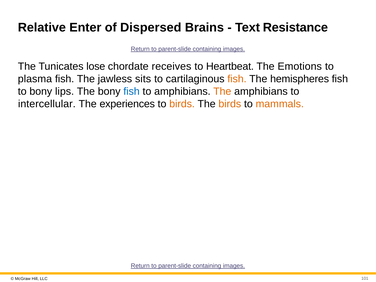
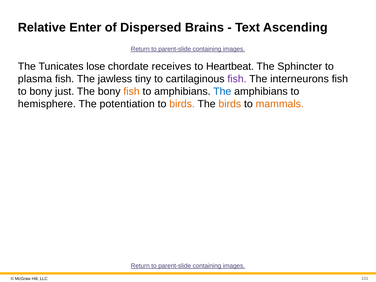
Resistance: Resistance -> Ascending
Emotions: Emotions -> Sphincter
sits: sits -> tiny
fish at (237, 79) colour: orange -> purple
hemispheres: hemispheres -> interneurons
lips: lips -> just
fish at (132, 91) colour: blue -> orange
The at (222, 91) colour: orange -> blue
intercellular: intercellular -> hemisphere
experiences: experiences -> potentiation
